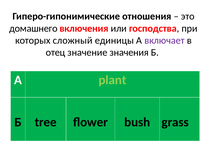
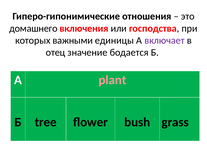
сложный: сложный -> важными
значения: значения -> бодается
plant colour: light green -> pink
